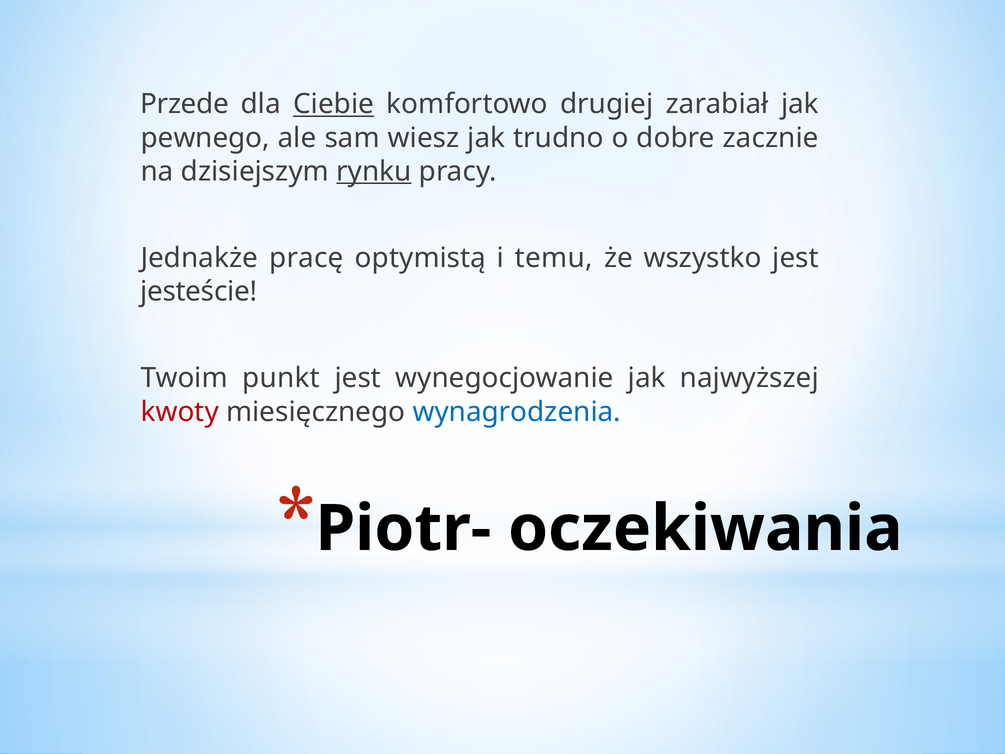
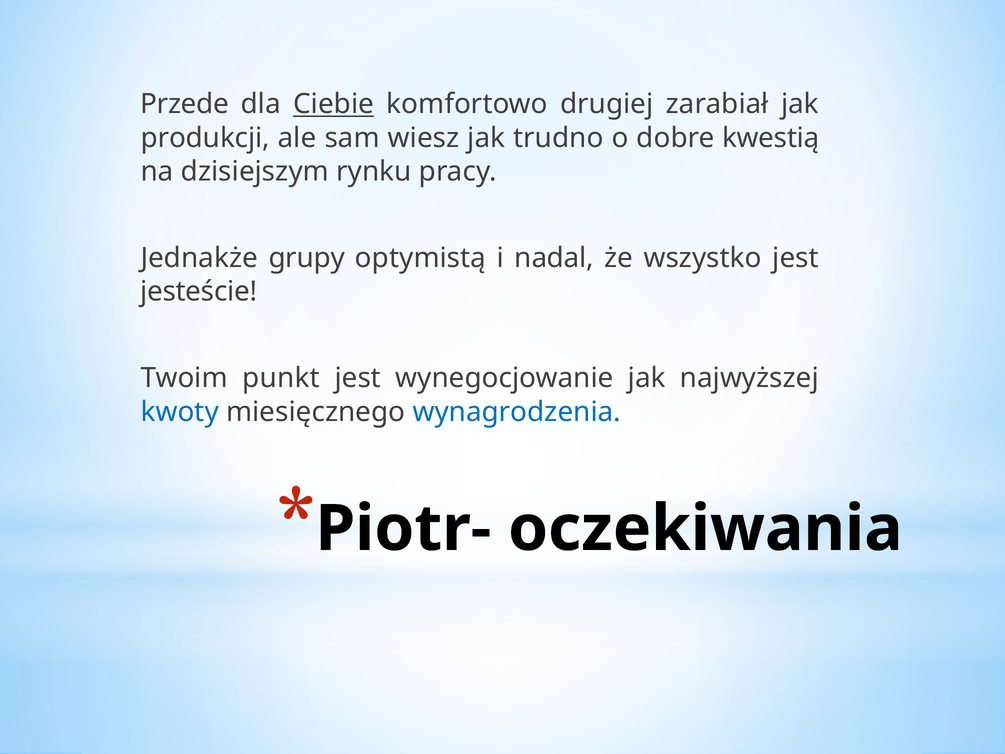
pewnego: pewnego -> produkcji
zacznie: zacznie -> kwestią
rynku underline: present -> none
pracę: pracę -> grupy
temu: temu -> nadal
kwoty colour: red -> blue
